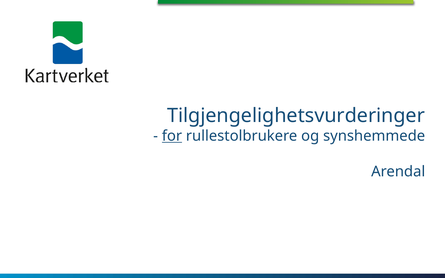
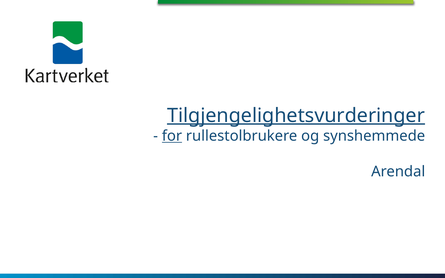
Tilgjengelighetsvurderinger underline: none -> present
